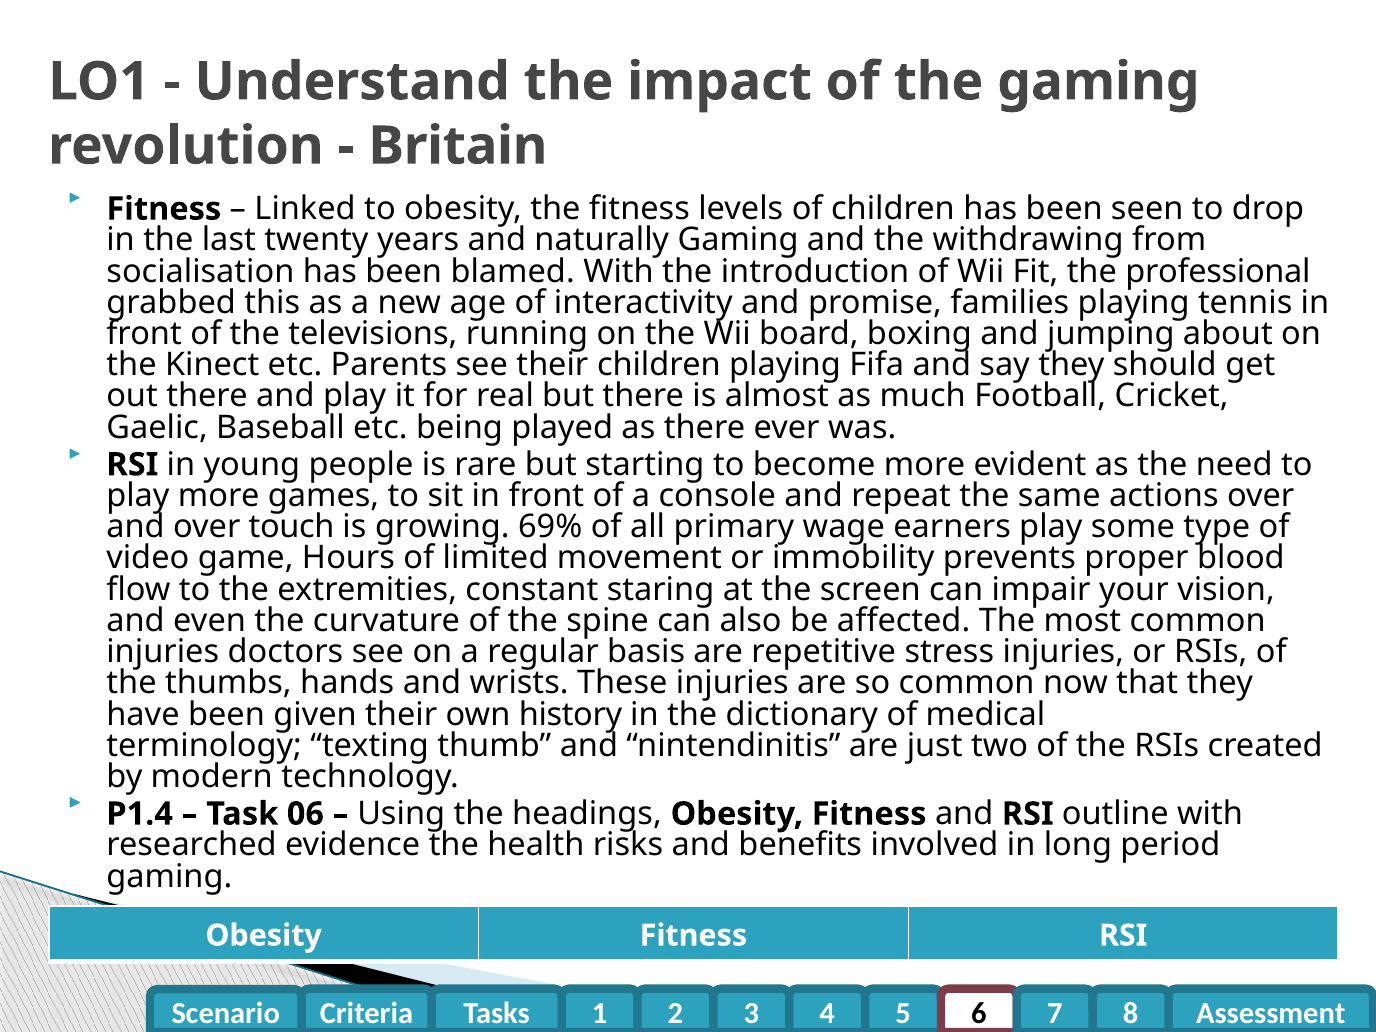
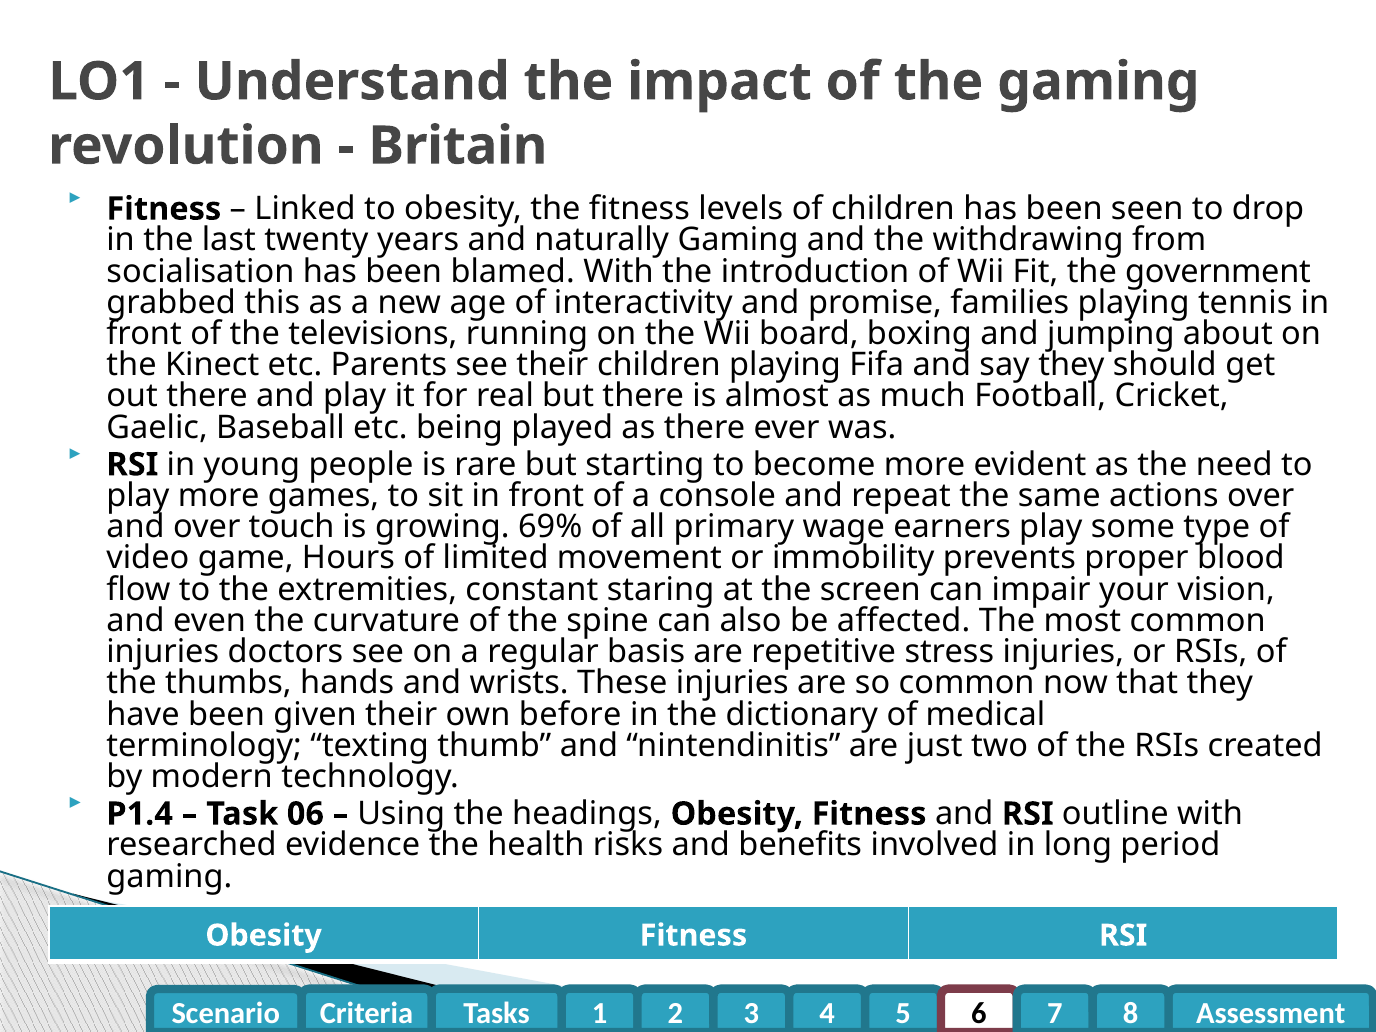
professional: professional -> government
history: history -> before
